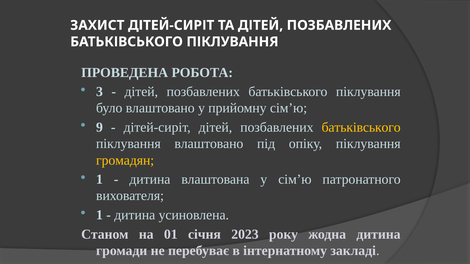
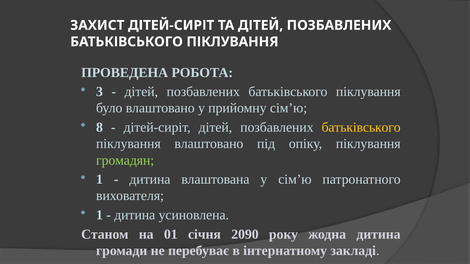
9: 9 -> 8
громадян colour: yellow -> light green
2023: 2023 -> 2090
